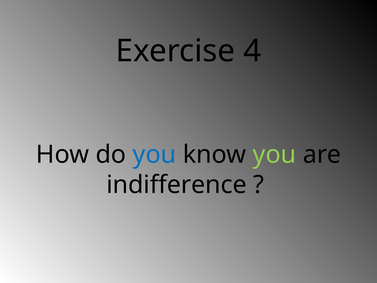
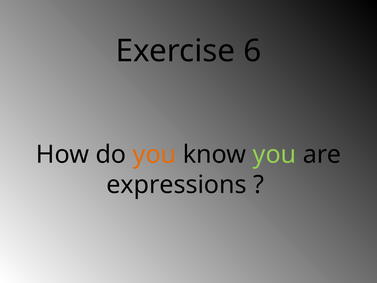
4: 4 -> 6
you at (154, 154) colour: blue -> orange
indifference: indifference -> expressions
